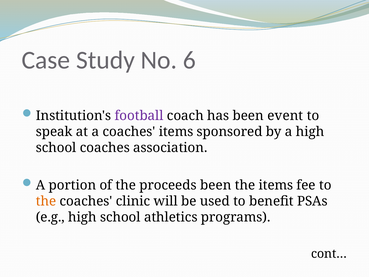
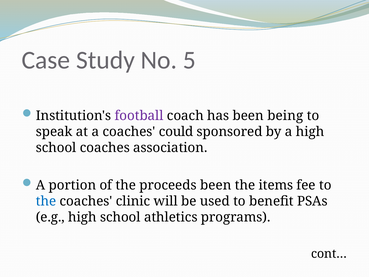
6: 6 -> 5
event: event -> being
coaches items: items -> could
the at (46, 201) colour: orange -> blue
